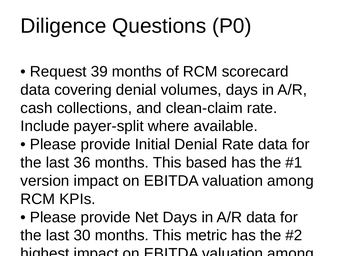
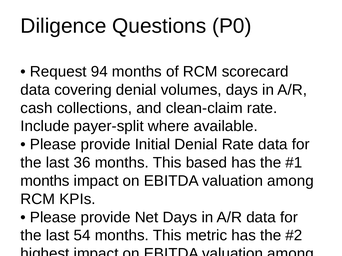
39: 39 -> 94
version at (45, 181): version -> months
30: 30 -> 54
